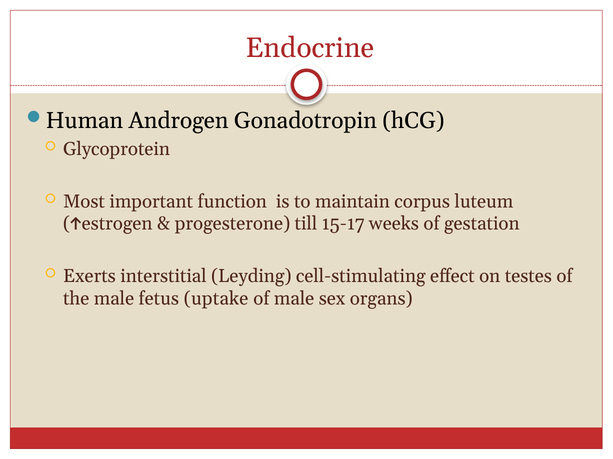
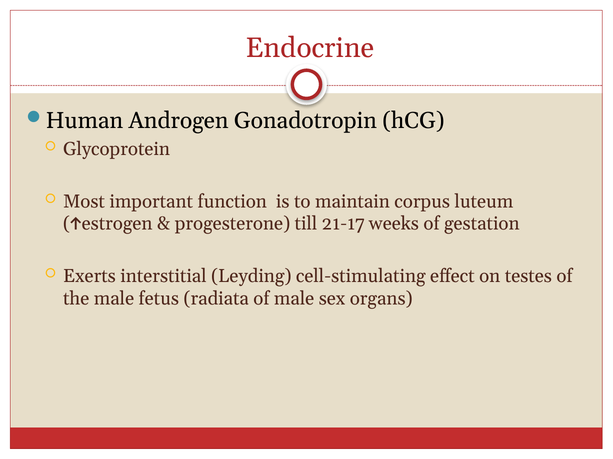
15-17: 15-17 -> 21-17
uptake: uptake -> radiata
